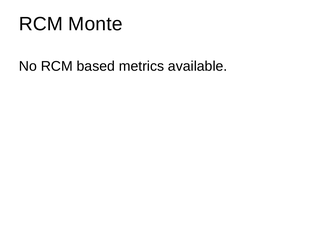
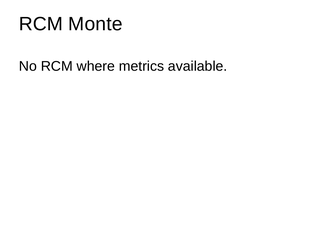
based: based -> where
